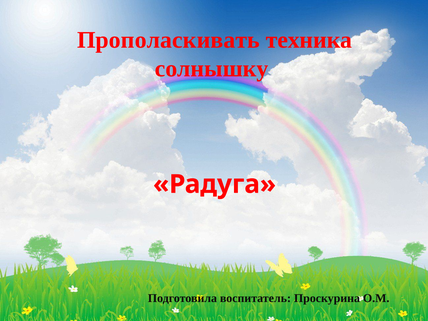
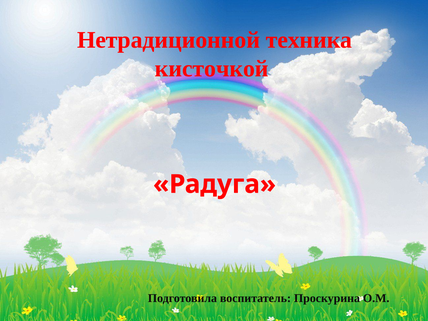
Прополаскивать: Прополаскивать -> Нетрадиционной
солнышку: солнышку -> кисточкой
